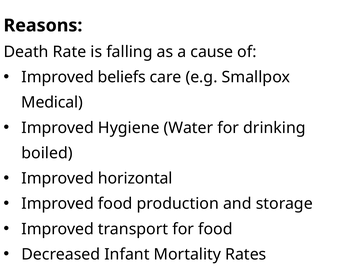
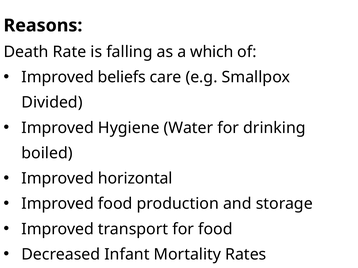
cause: cause -> which
Medical: Medical -> Divided
